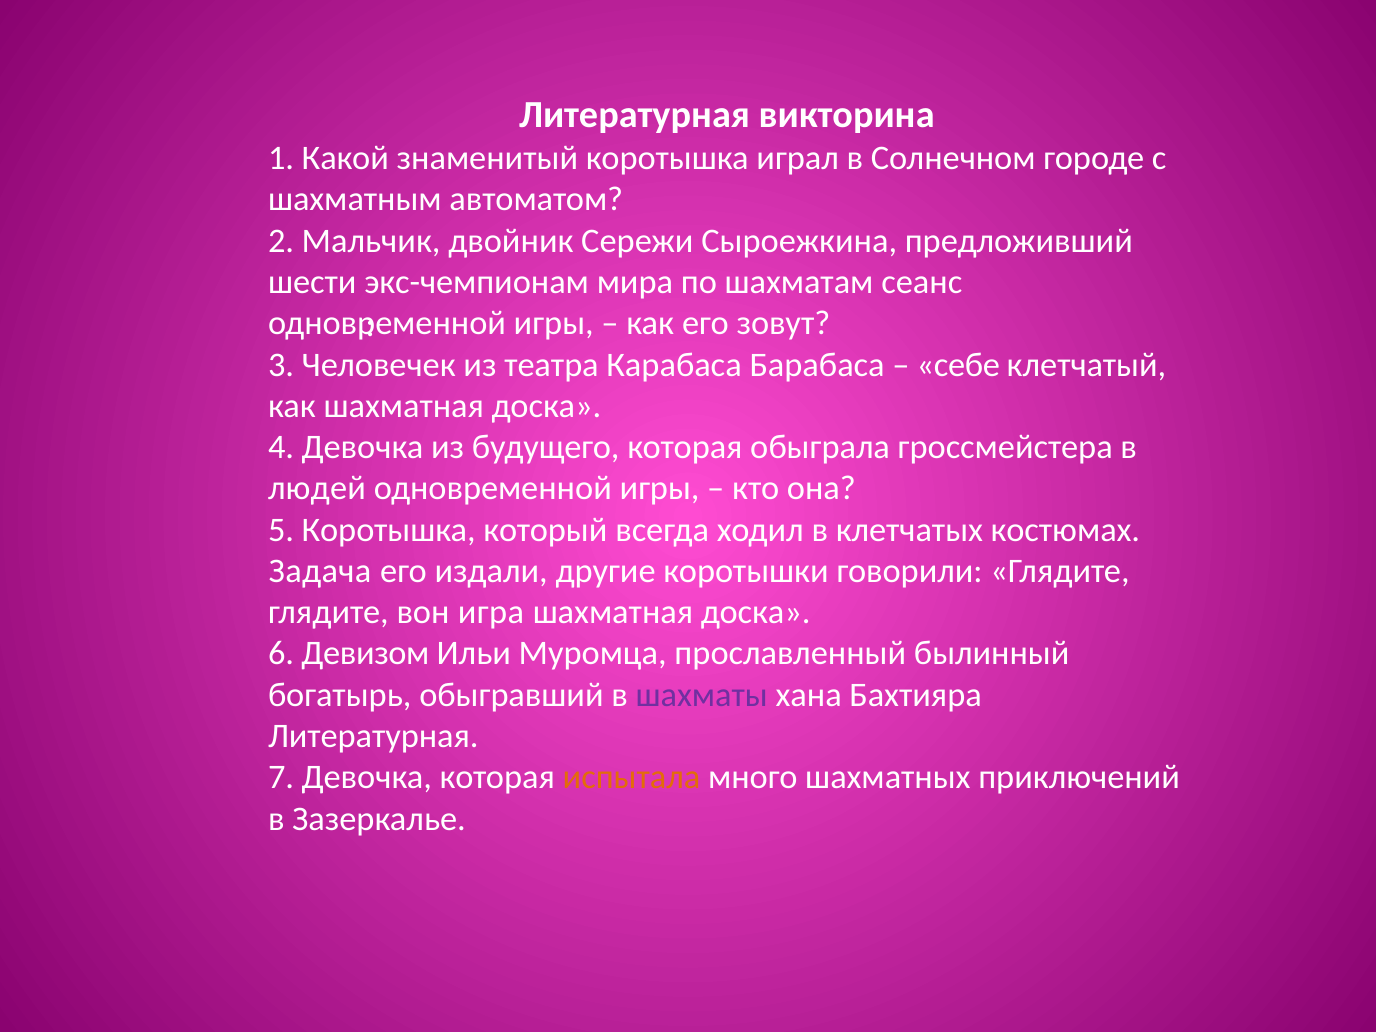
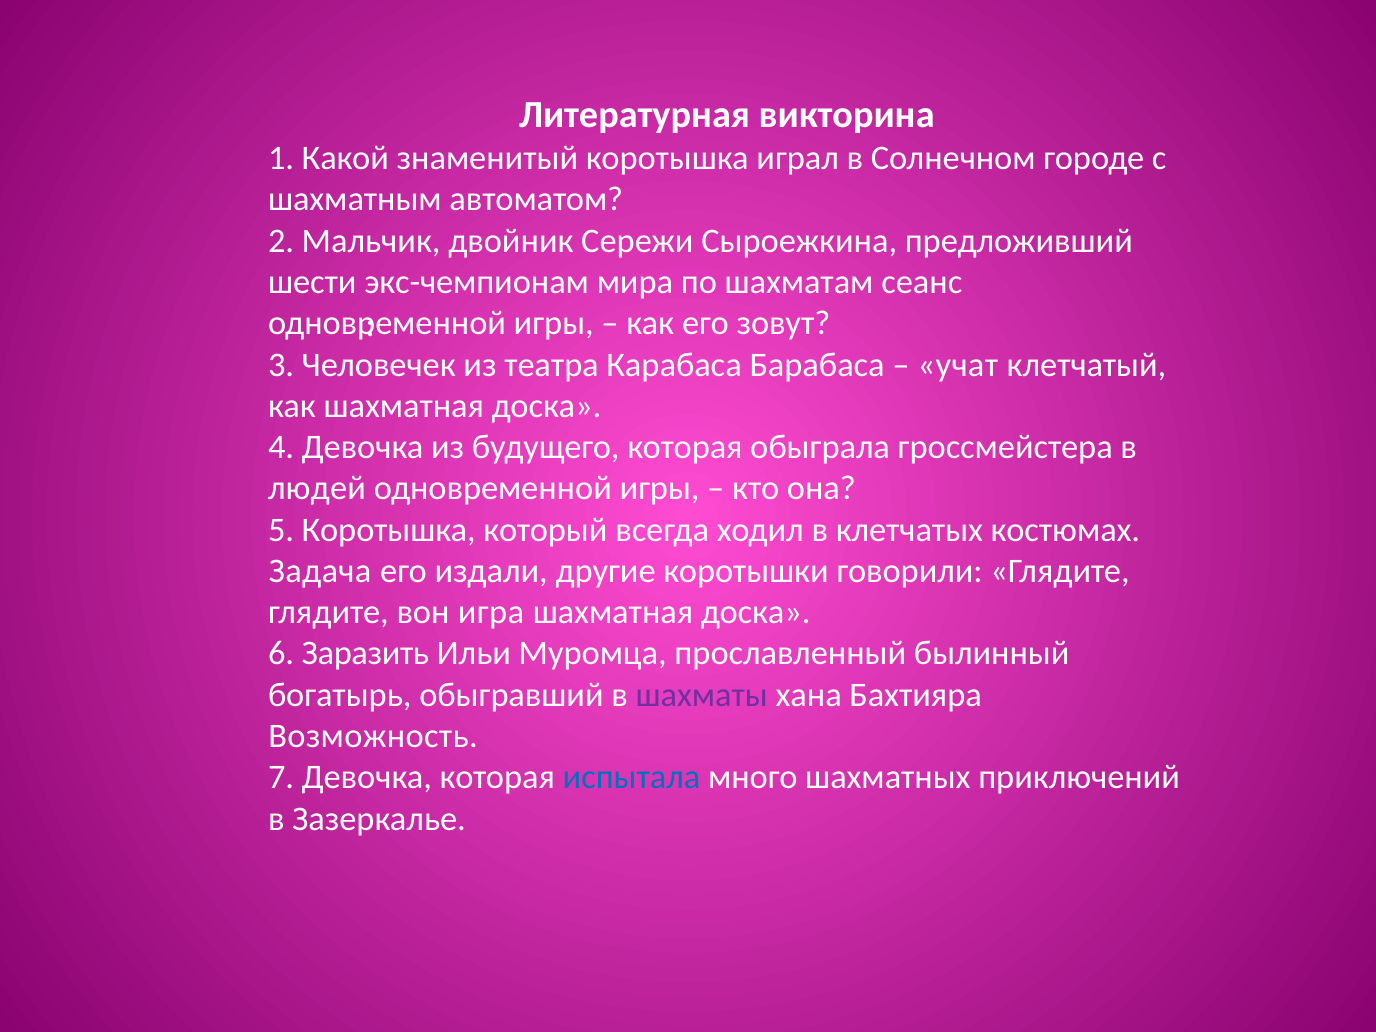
себе: себе -> учат
Девизом: Девизом -> Заразить
Литературная at (373, 736): Литературная -> Возможность
испытала colour: orange -> blue
